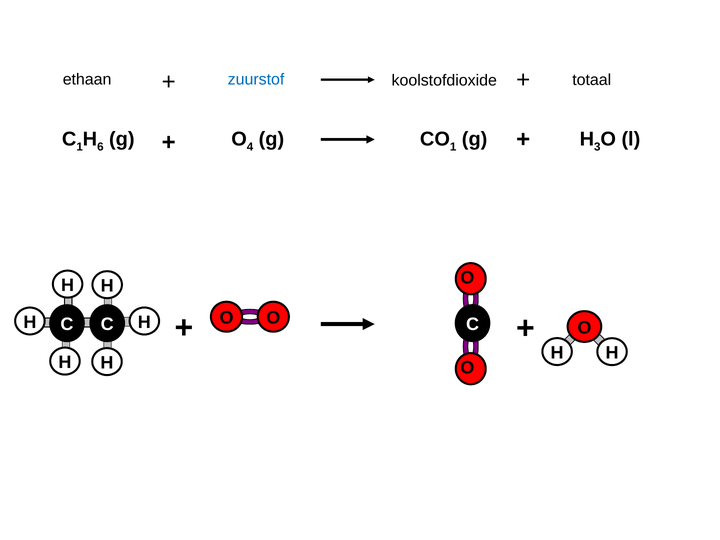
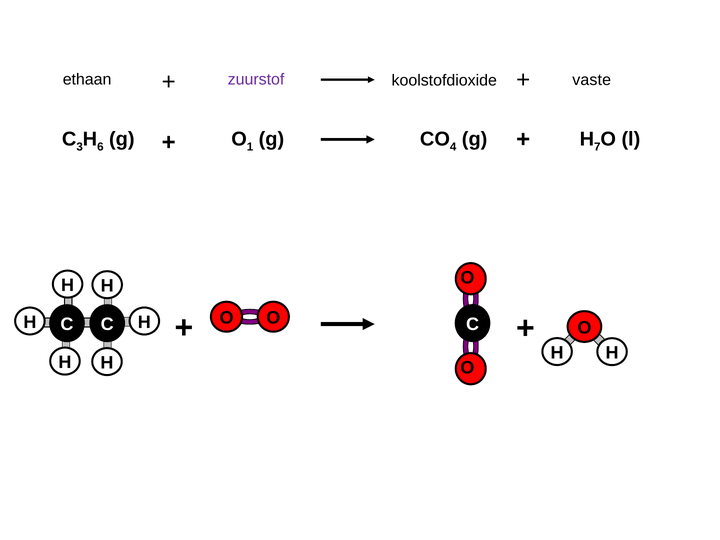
zuurstof colour: blue -> purple
totaal: totaal -> vaste
C 1: 1 -> 3
4: 4 -> 1
1 at (453, 147): 1 -> 4
H 3: 3 -> 7
